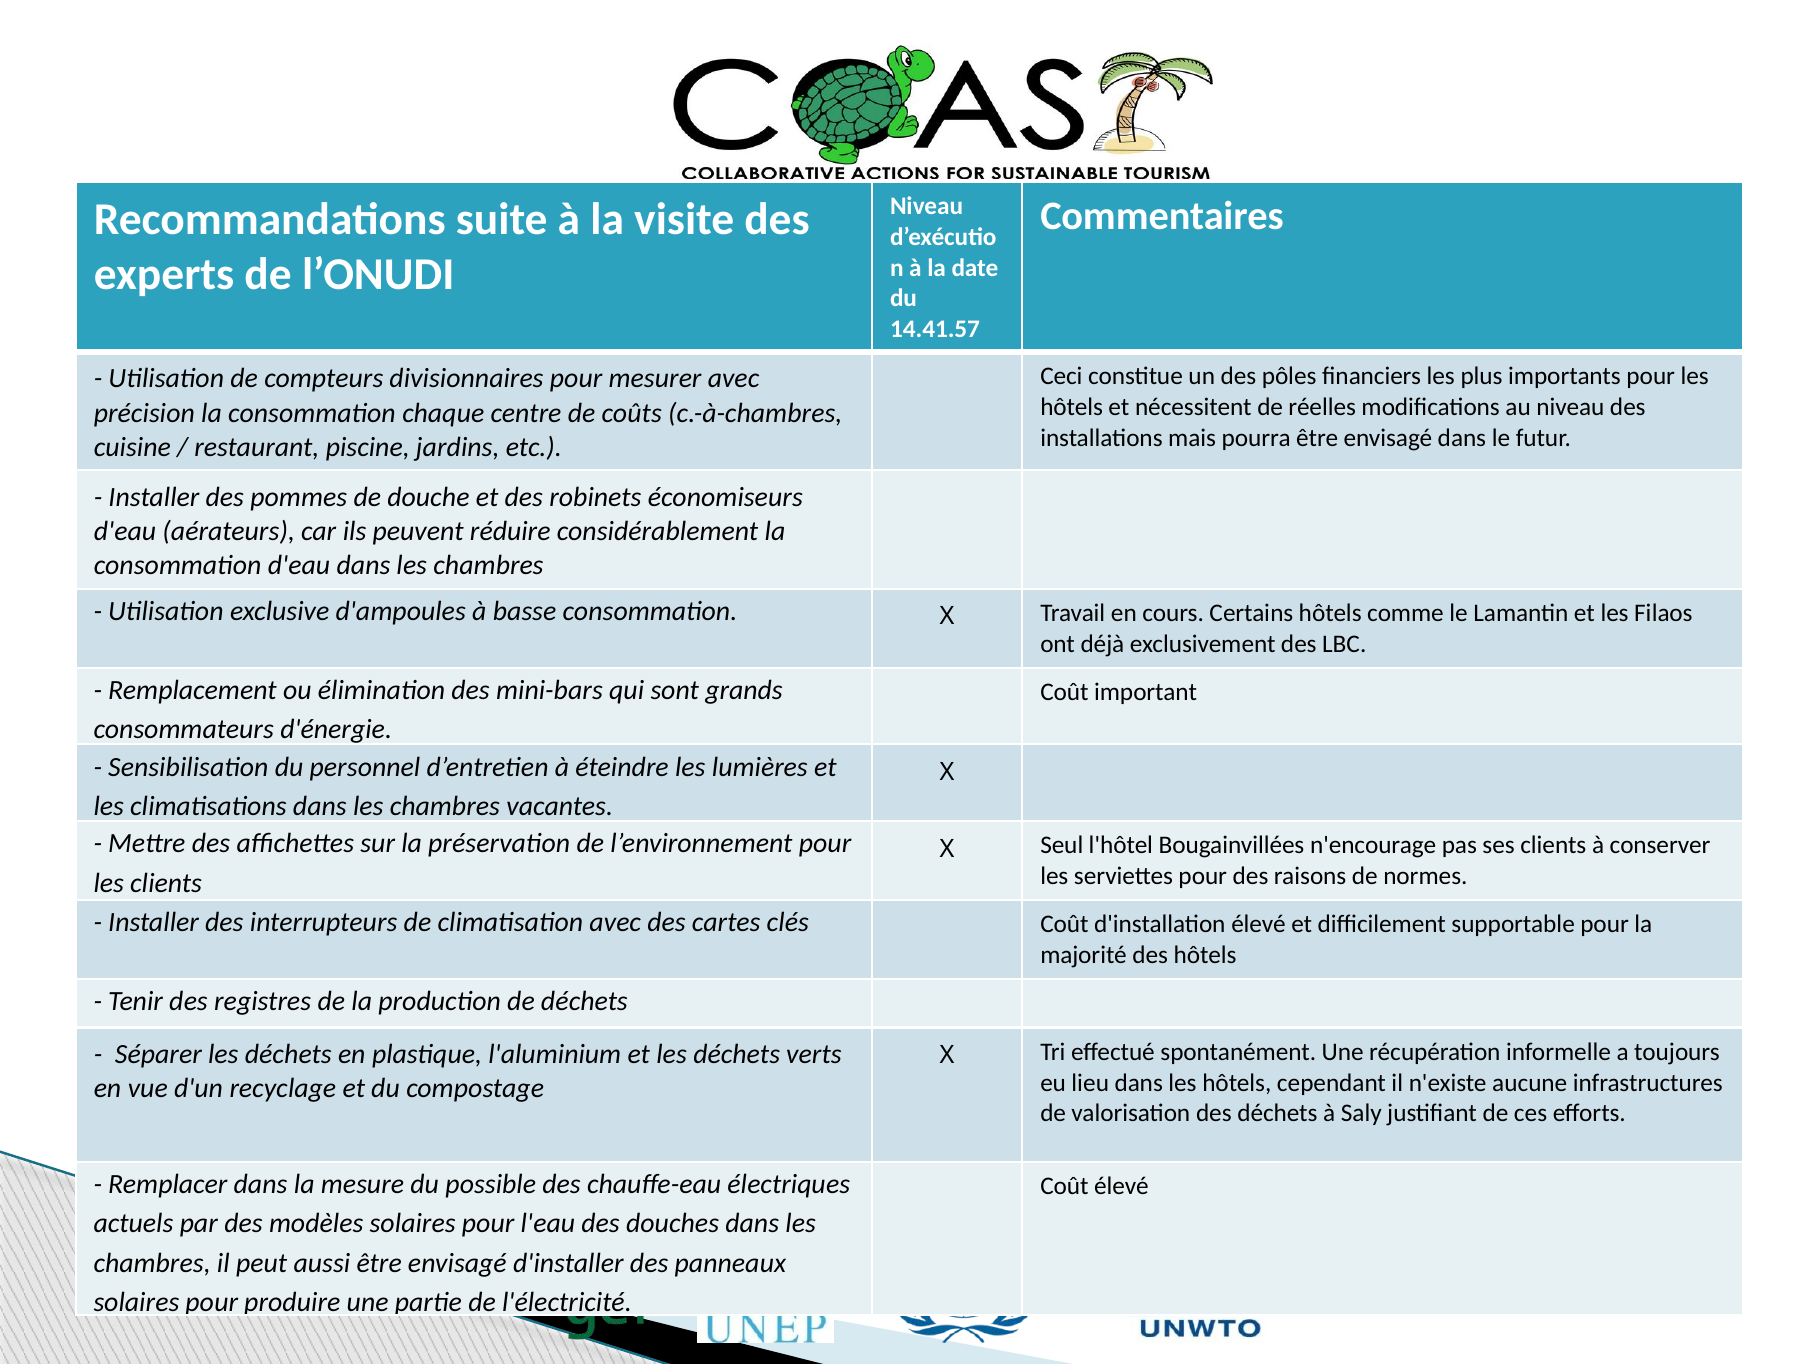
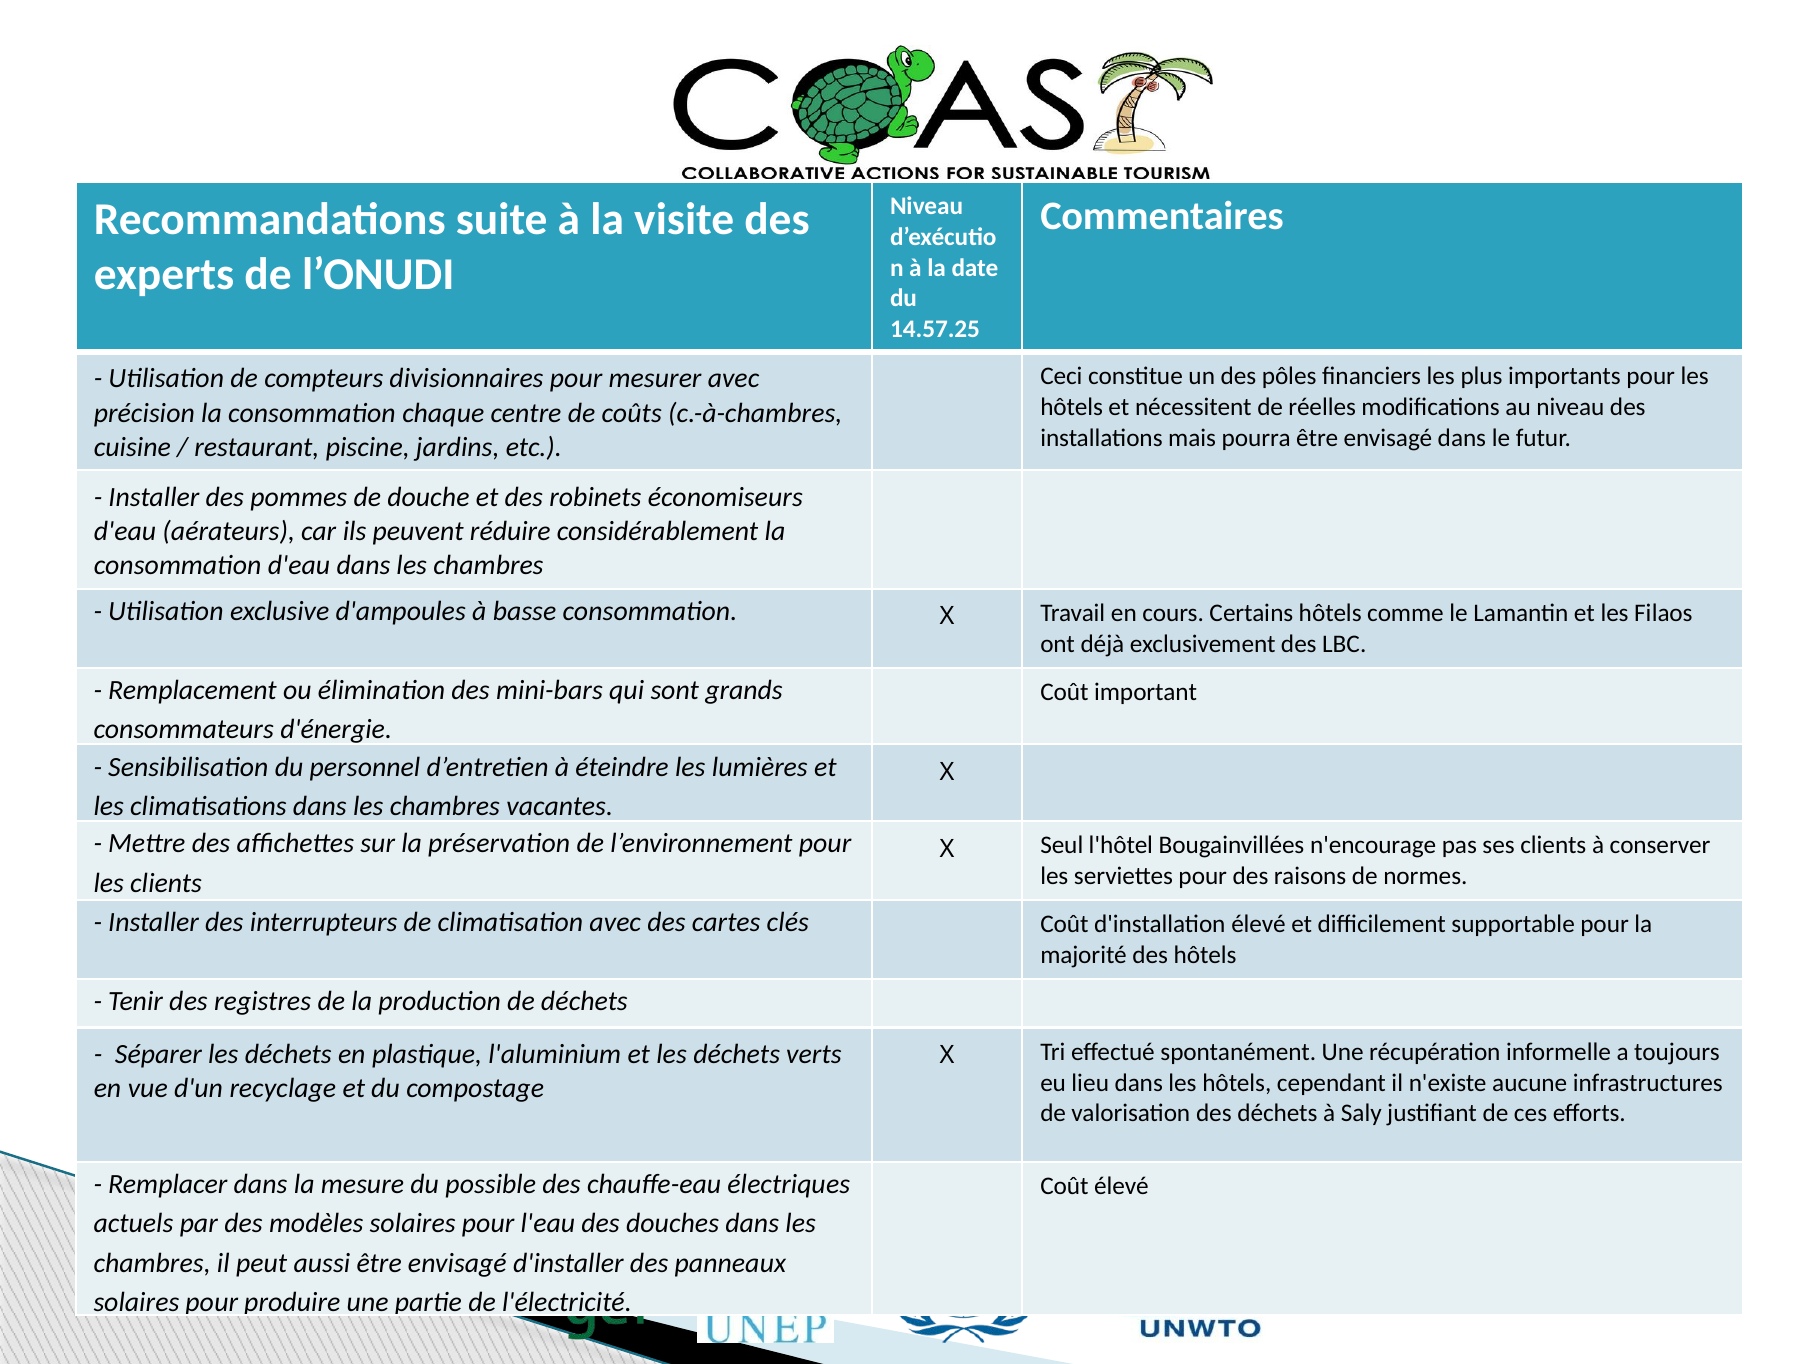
14.41.57: 14.41.57 -> 14.57.25
